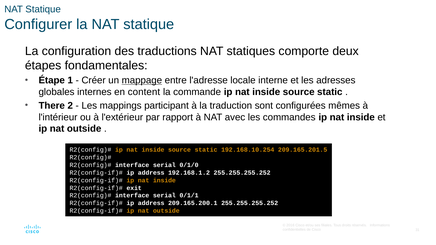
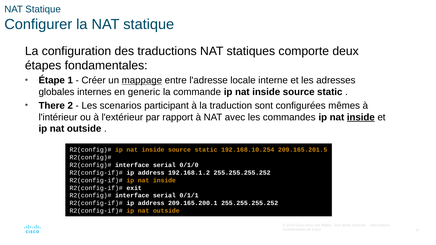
content: content -> generic
mappings: mappings -> scenarios
inside at (361, 117) underline: none -> present
